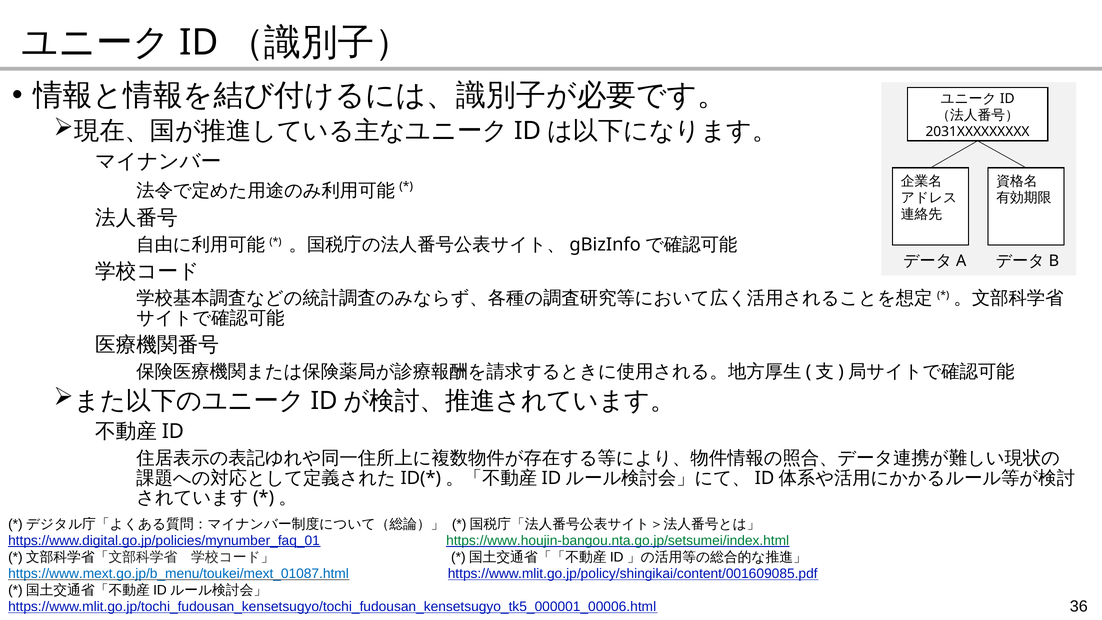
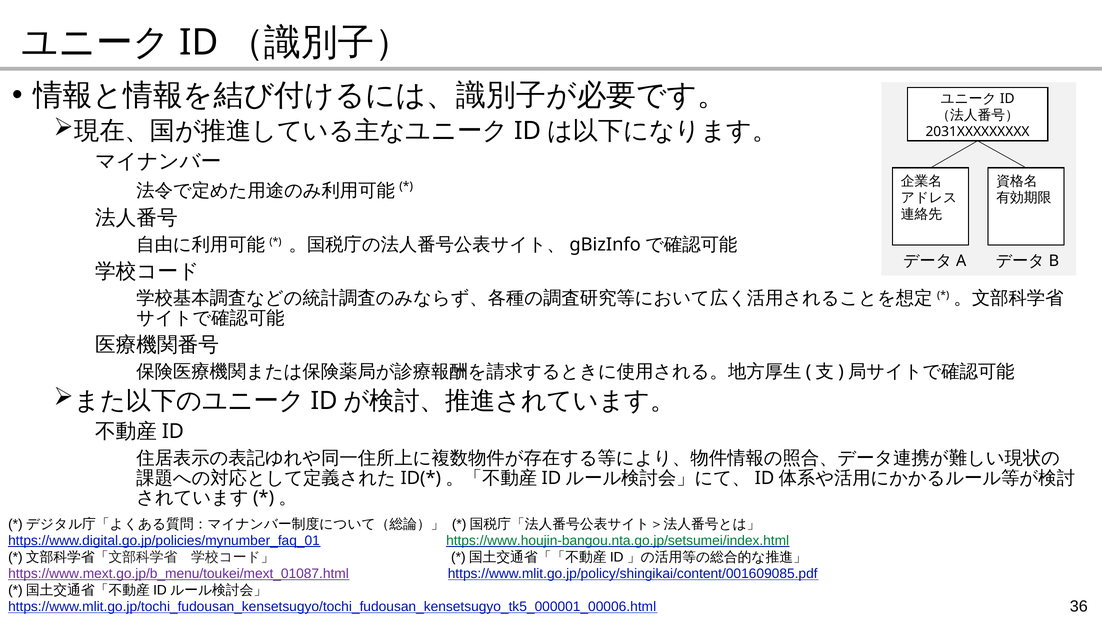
https://www.mext.go.jp/b_menu/toukei/mext_01087.html colour: blue -> purple
